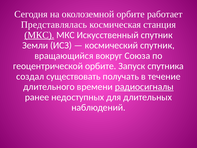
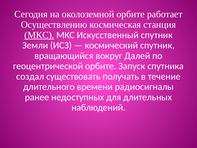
Представлялась: Представлялась -> Осуществлению
Союза: Союза -> Далей
радиосигналы underline: present -> none
